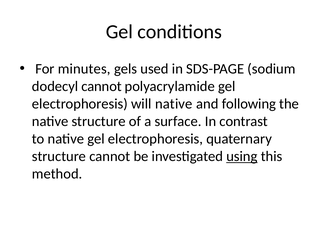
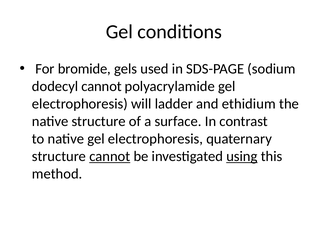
minutes: minutes -> bromide
will native: native -> ladder
following: following -> ethidium
cannot at (110, 156) underline: none -> present
